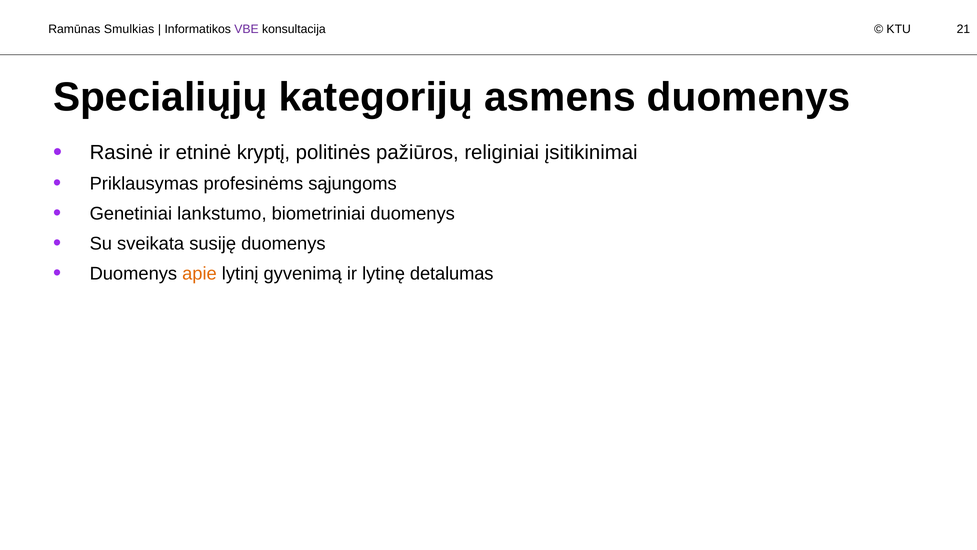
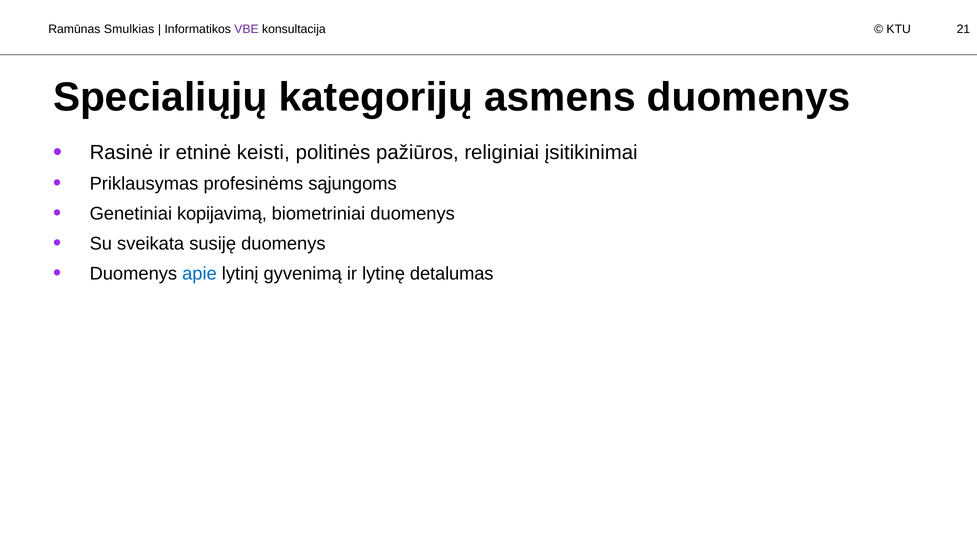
kryptį: kryptį -> keisti
lankstumo: lankstumo -> kopijavimą
apie colour: orange -> blue
